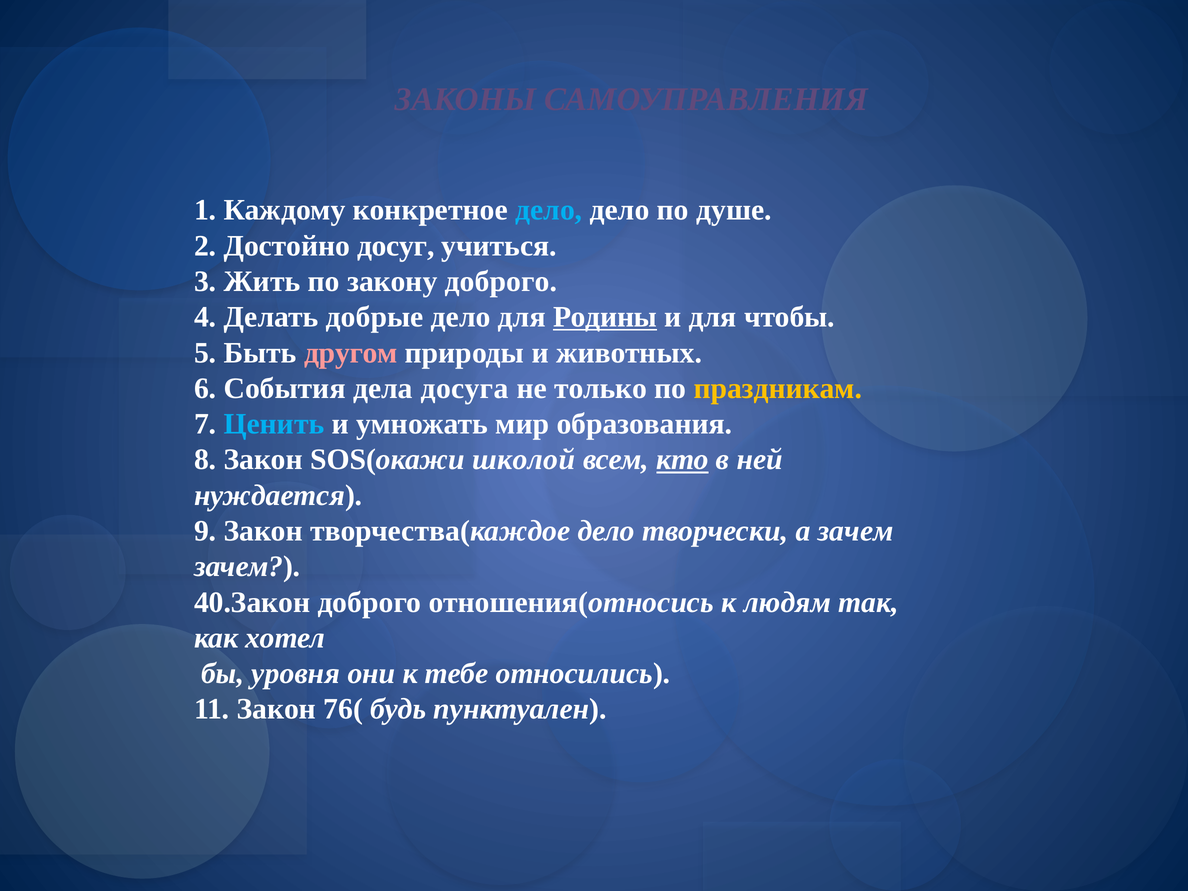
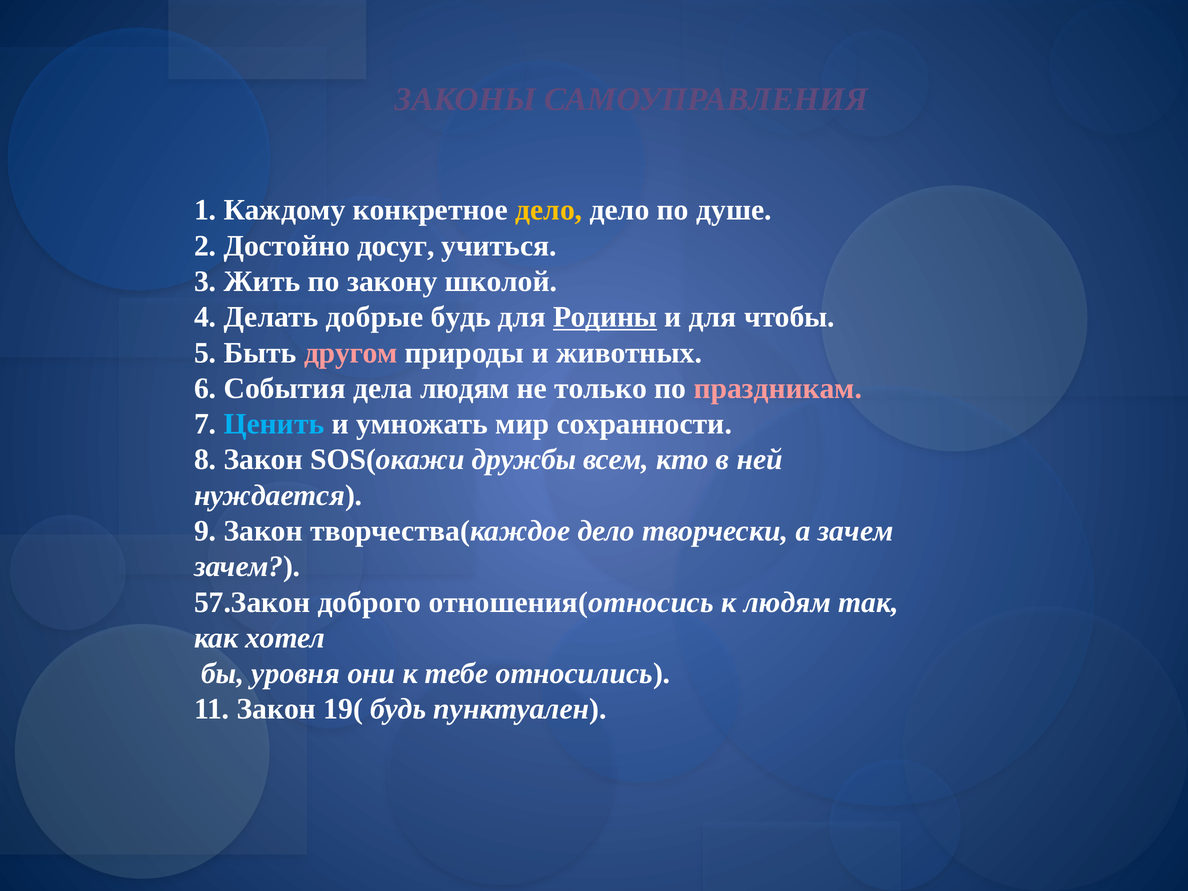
дело at (549, 210) colour: light blue -> yellow
закону доброго: доброго -> школой
добрые дело: дело -> будь
дела досуга: досуга -> людям
праздникам colour: yellow -> pink
образования: образования -> сохранности
школой: школой -> дружбы
кто underline: present -> none
40.Закон: 40.Закон -> 57.Закон
76(: 76( -> 19(
